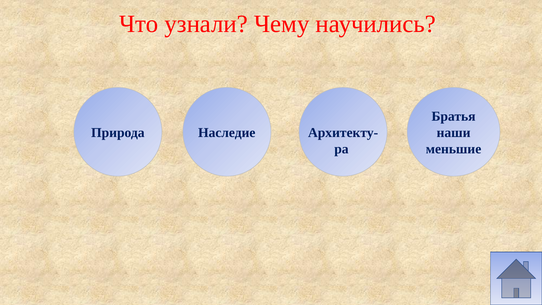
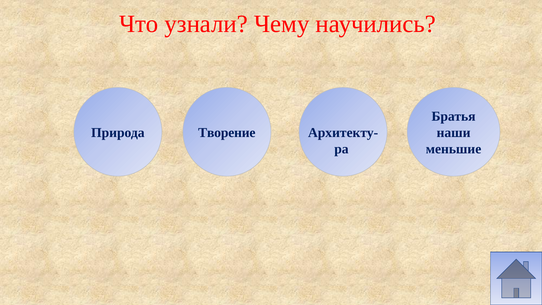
Наследие: Наследие -> Творение
